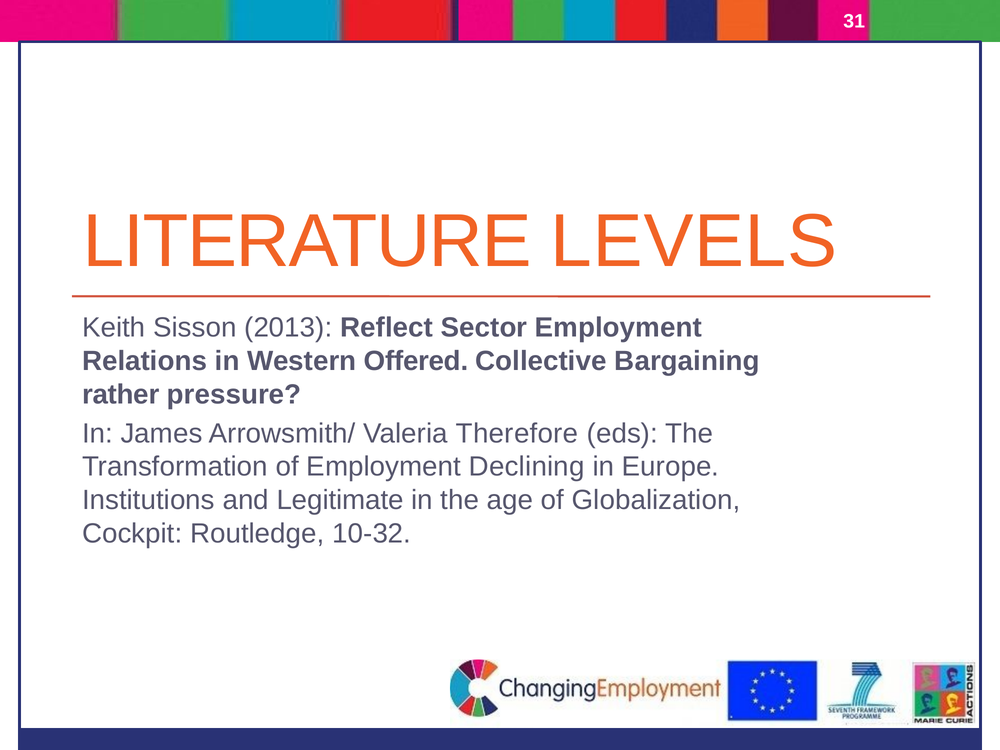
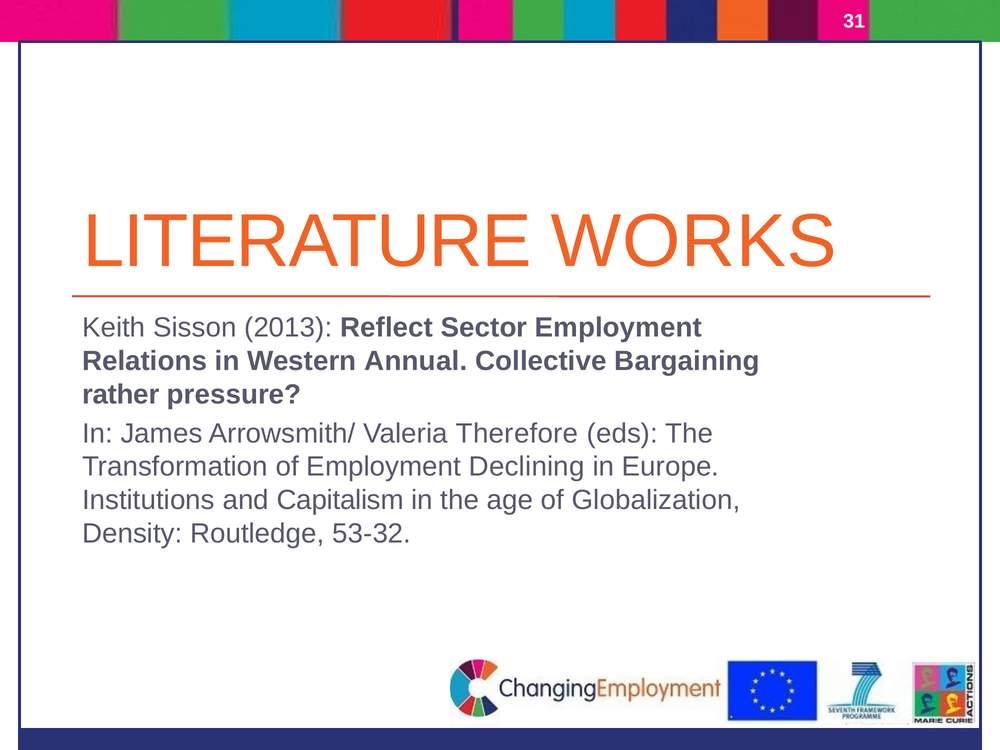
LEVELS: LEVELS -> WORKS
Offered: Offered -> Annual
Legitimate: Legitimate -> Capitalism
Cockpit: Cockpit -> Density
10-32: 10-32 -> 53-32
